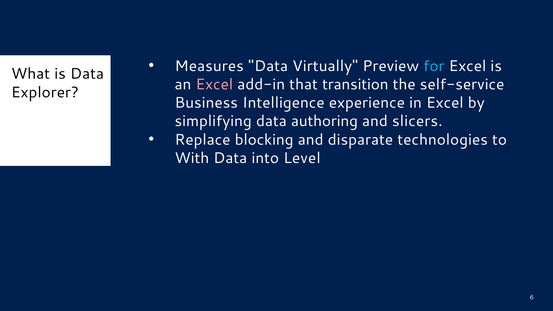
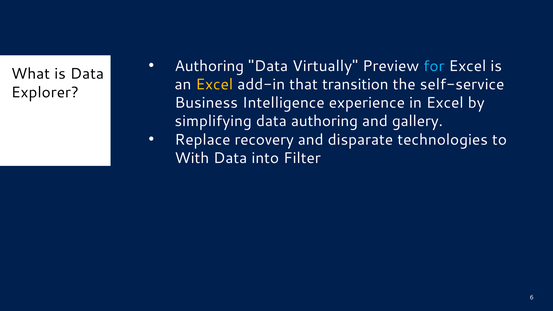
Measures at (209, 66): Measures -> Authoring
Excel at (214, 84) colour: pink -> yellow
slicers: slicers -> gallery
blocking: blocking -> recovery
Level: Level -> Filter
